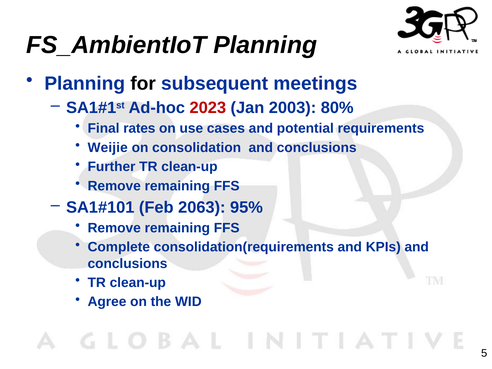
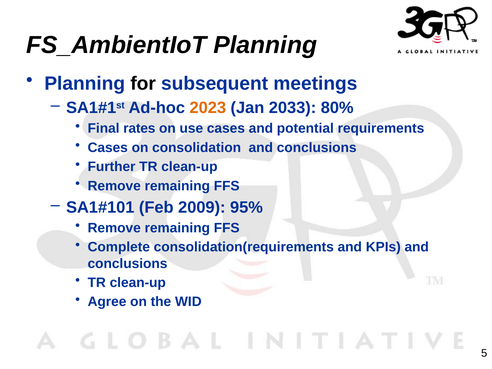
2023 colour: red -> orange
2003: 2003 -> 2033
Weijie at (108, 148): Weijie -> Cases
2063: 2063 -> 2009
